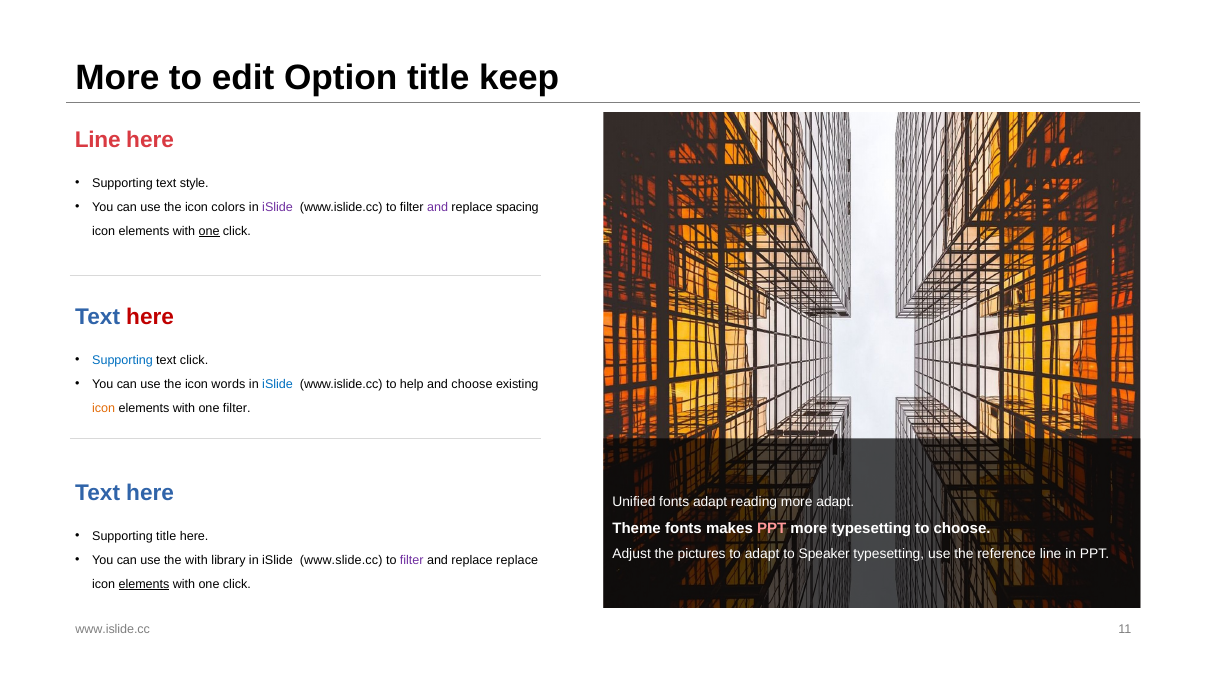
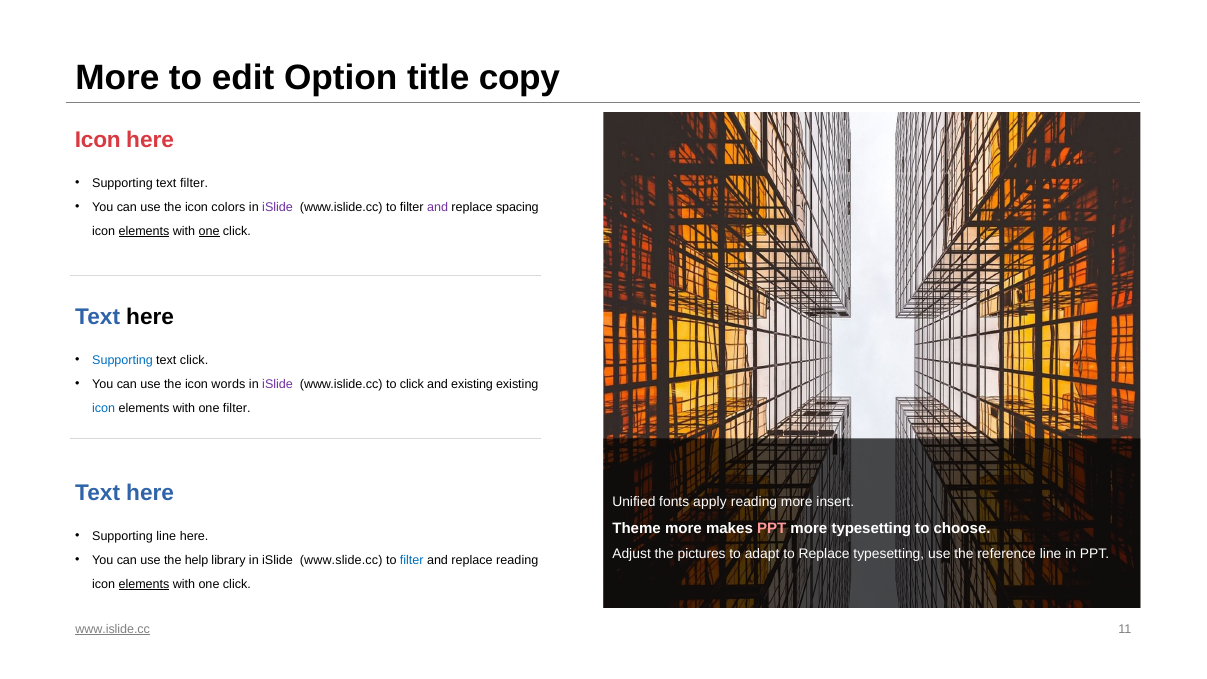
keep: keep -> copy
Line at (98, 140): Line -> Icon
text style: style -> filter
elements at (144, 231) underline: none -> present
here at (150, 317) colour: red -> black
iSlide at (278, 384) colour: blue -> purple
to help: help -> click
and choose: choose -> existing
icon at (104, 408) colour: orange -> blue
fonts adapt: adapt -> apply
more adapt: adapt -> insert
Theme fonts: fonts -> more
Supporting title: title -> line
to Speaker: Speaker -> Replace
the with: with -> help
filter at (412, 560) colour: purple -> blue
replace replace: replace -> reading
www.islide.cc at (113, 629) underline: none -> present
